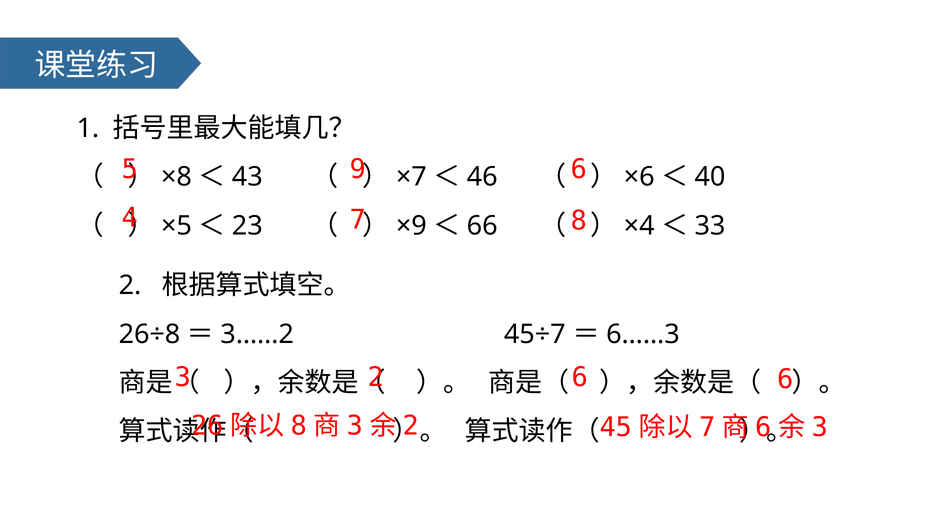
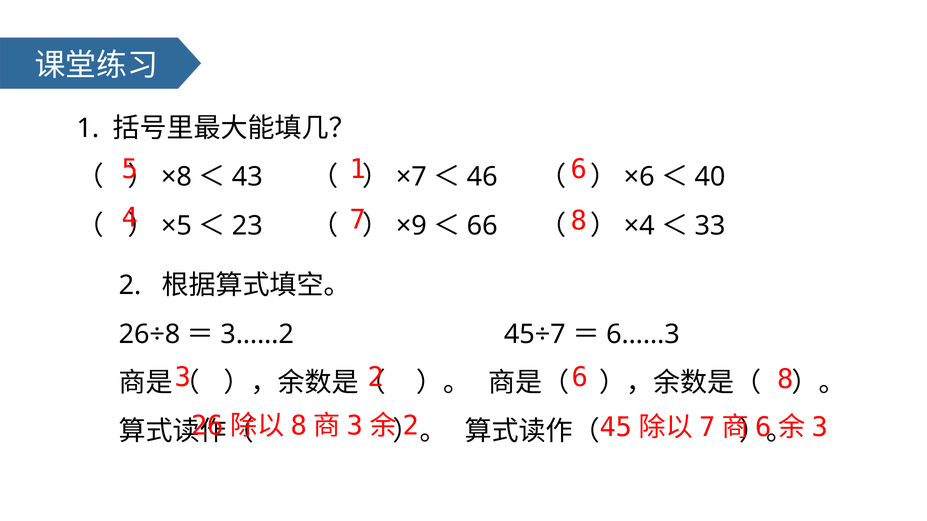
9 at (358, 170): 9 -> 1
6 at (785, 380): 6 -> 8
